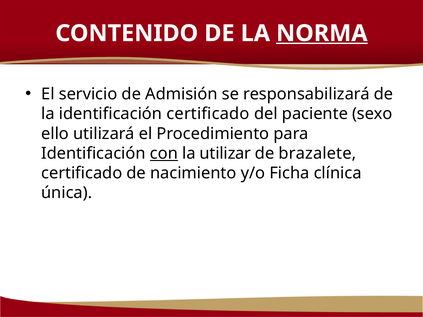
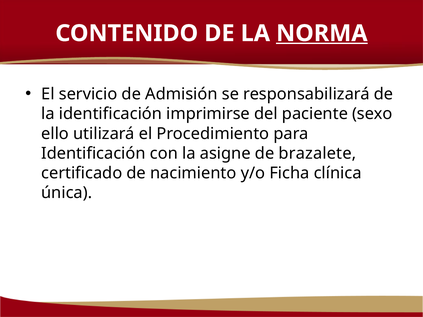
identificación certificado: certificado -> imprimirse
con underline: present -> none
utilizar: utilizar -> asigne
